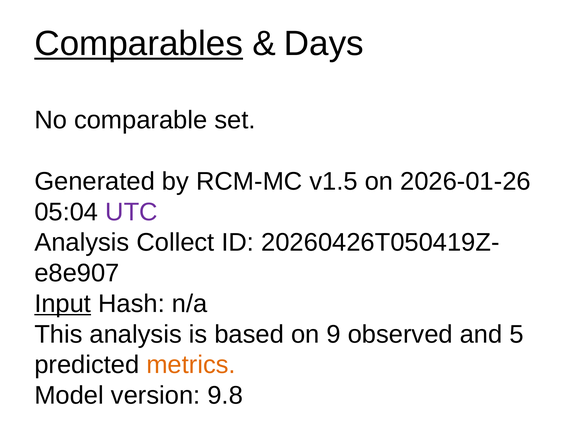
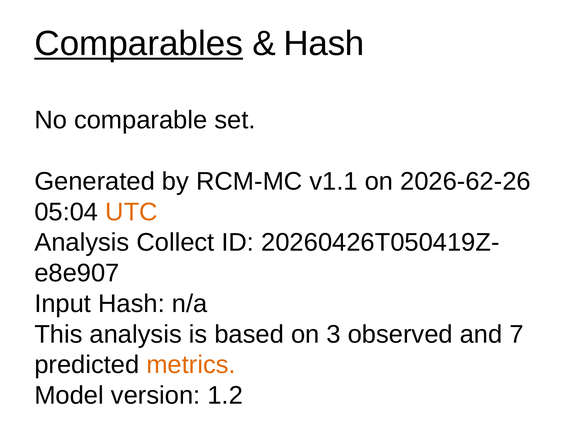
Days at (324, 44): Days -> Hash
v1.5: v1.5 -> v1.1
2026-01-26: 2026-01-26 -> 2026-62-26
UTC colour: purple -> orange
Input underline: present -> none
9: 9 -> 3
5: 5 -> 7
9.8: 9.8 -> 1.2
